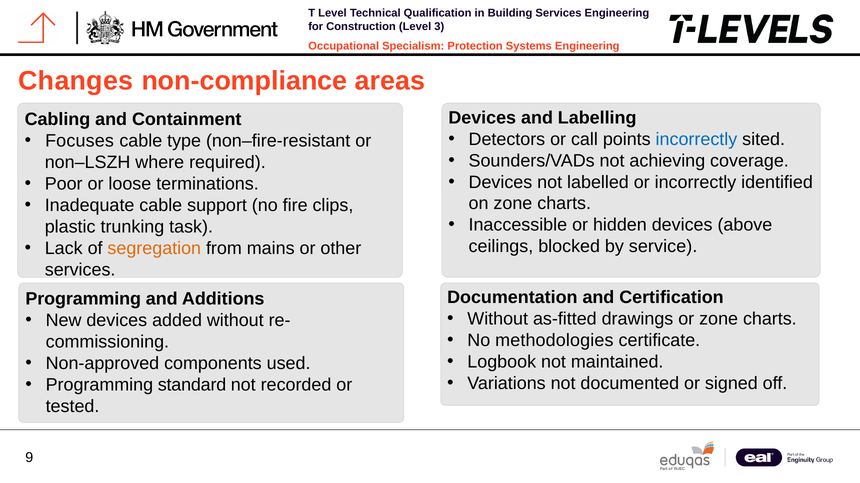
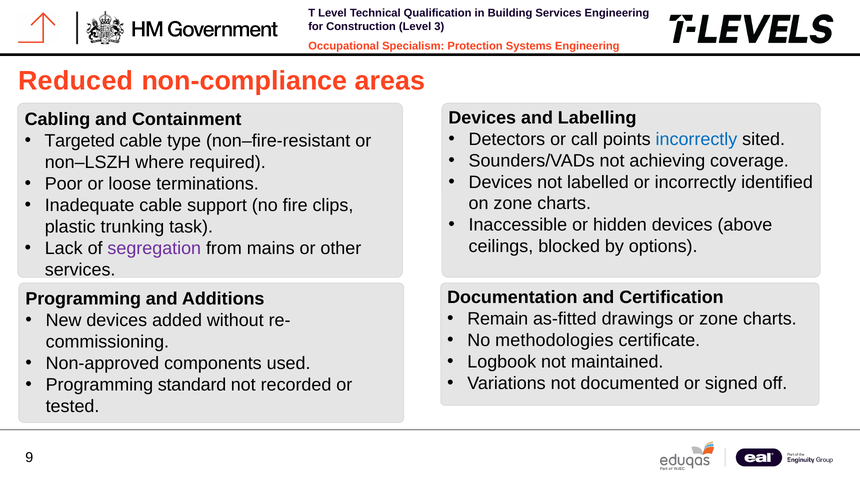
Changes: Changes -> Reduced
Focuses: Focuses -> Targeted
service: service -> options
segregation colour: orange -> purple
Without at (498, 319): Without -> Remain
